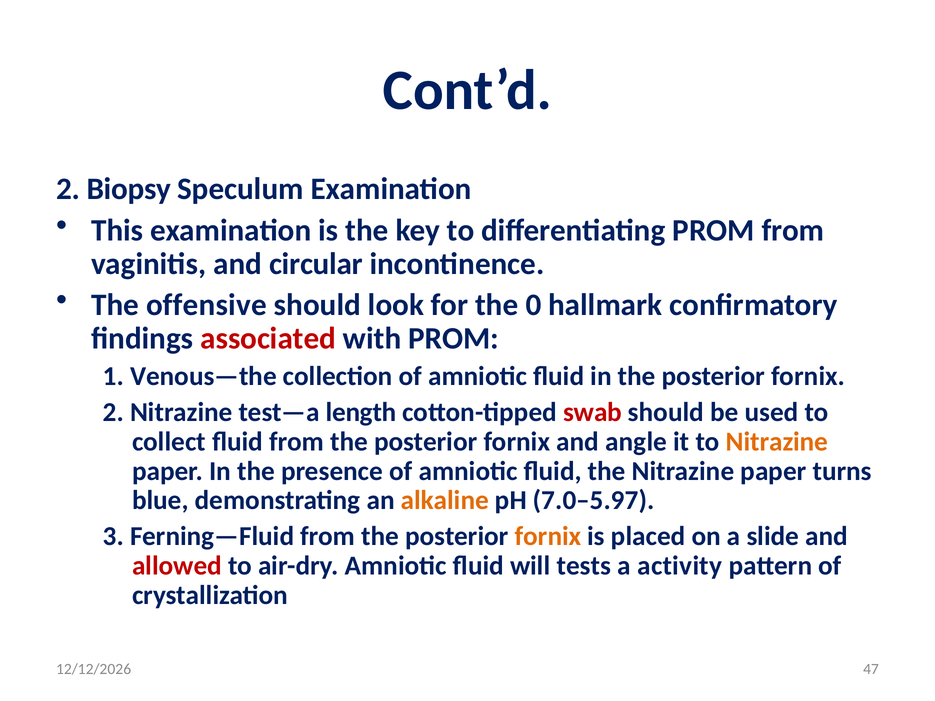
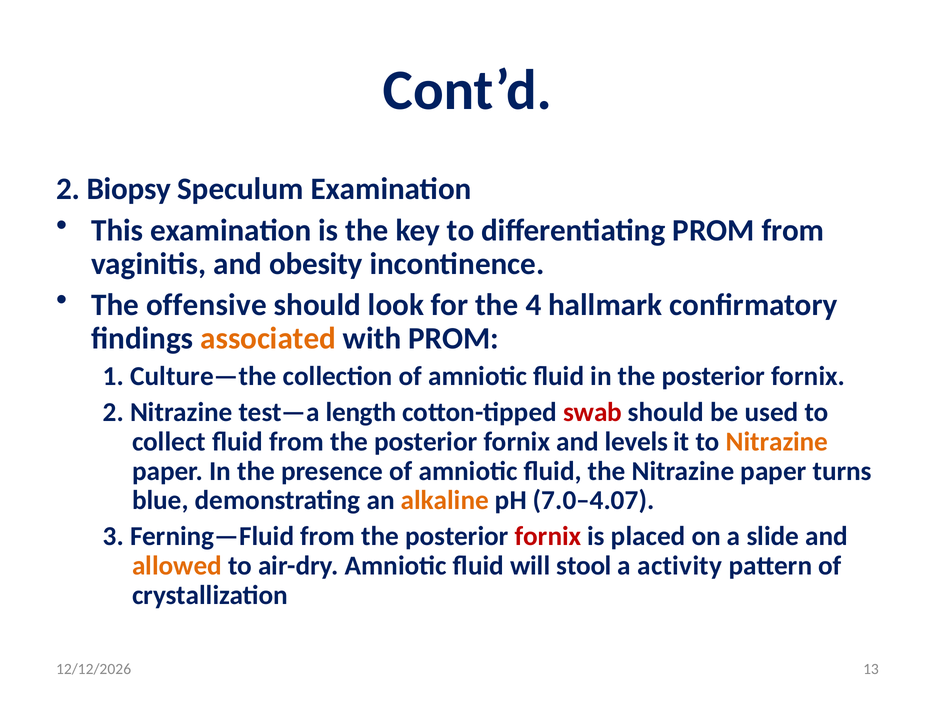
circular: circular -> obesity
0: 0 -> 4
associated colour: red -> orange
Venous—the: Venous—the -> Culture—the
angle: angle -> levels
7.0–5.97: 7.0–5.97 -> 7.0–4.07
fornix at (548, 537) colour: orange -> red
allowed colour: red -> orange
tests: tests -> stool
47: 47 -> 13
